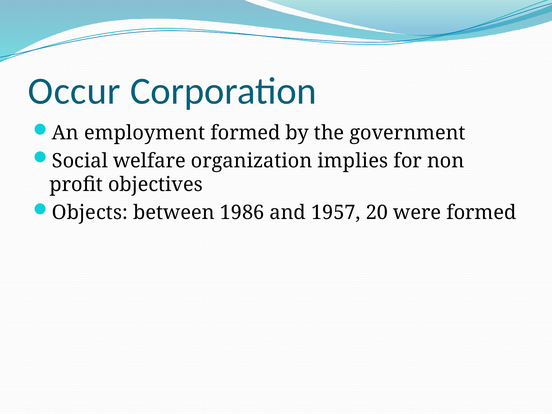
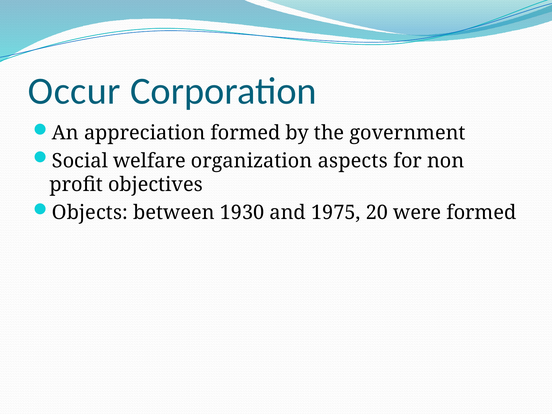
employment: employment -> appreciation
implies: implies -> aspects
1986: 1986 -> 1930
1957: 1957 -> 1975
